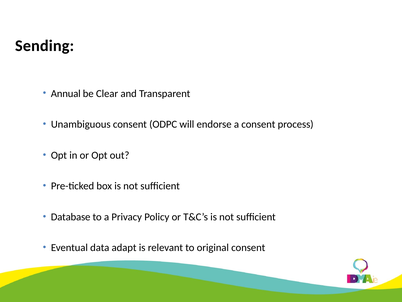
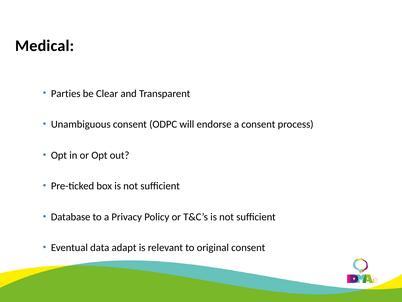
Sending: Sending -> Medical
Annual: Annual -> Parties
